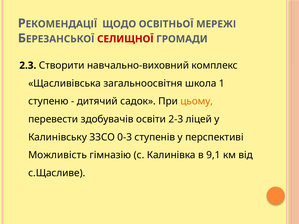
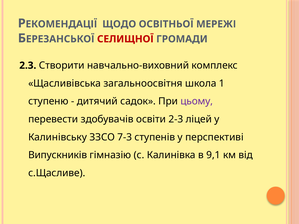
цьому colour: orange -> purple
0-3: 0-3 -> 7-3
Можливість: Можливість -> Випускників
